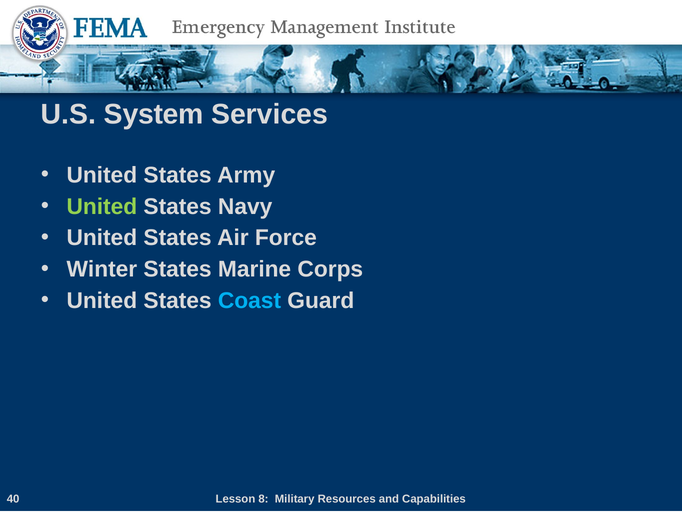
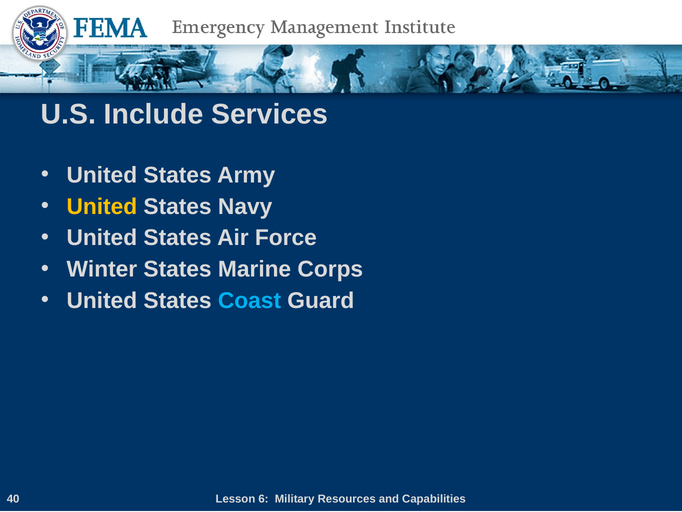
System: System -> Include
United at (102, 206) colour: light green -> yellow
8: 8 -> 6
